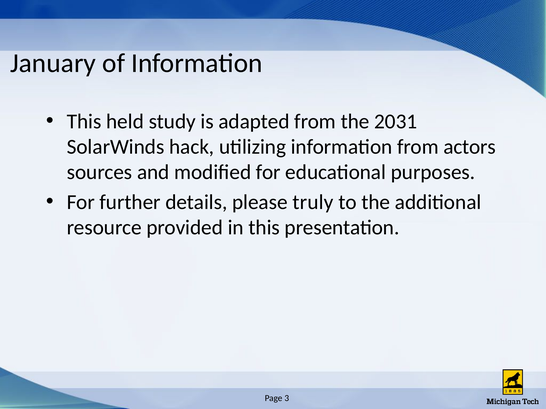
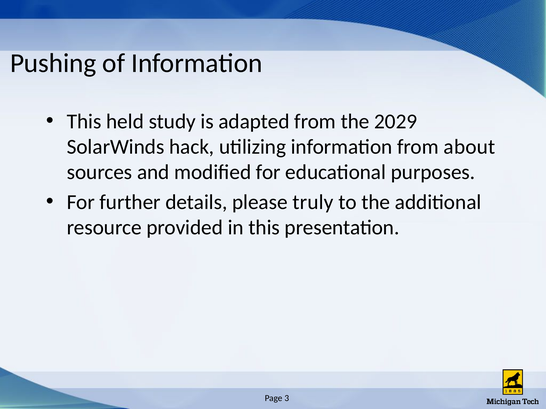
January: January -> Pushing
2031: 2031 -> 2029
actors: actors -> about
